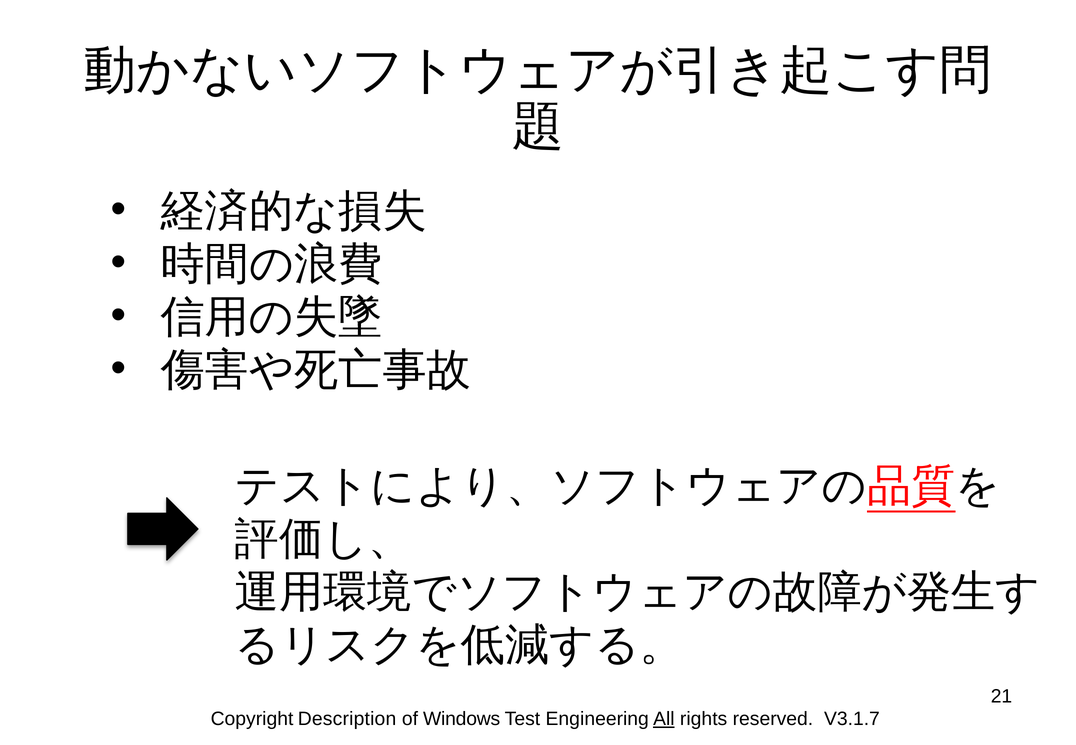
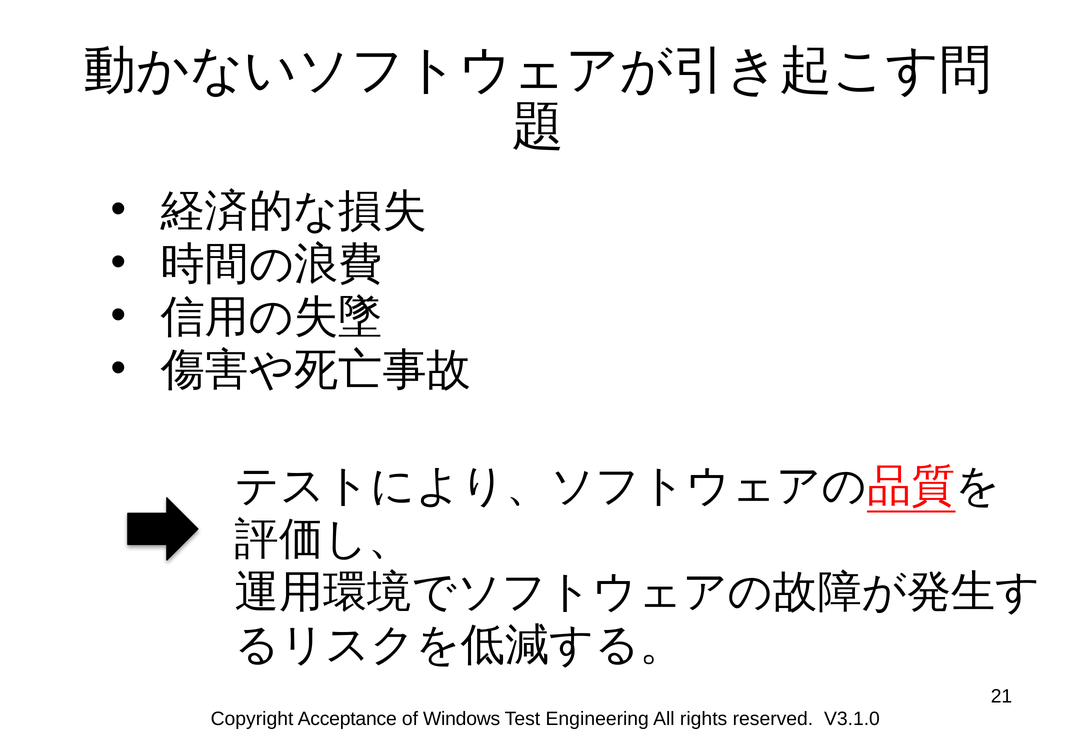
Description: Description -> Acceptance
All underline: present -> none
V3.1.7: V3.1.7 -> V3.1.0
